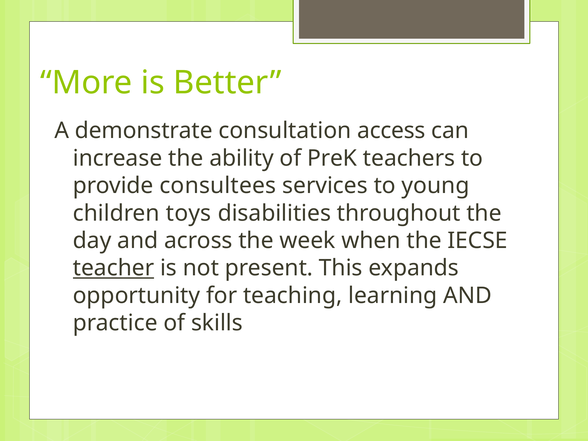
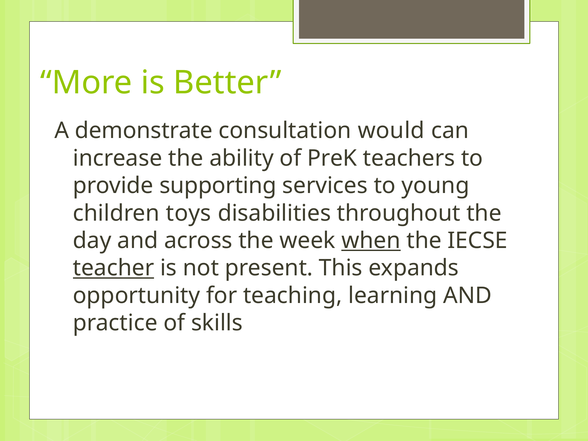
access: access -> would
consultees: consultees -> supporting
when underline: none -> present
